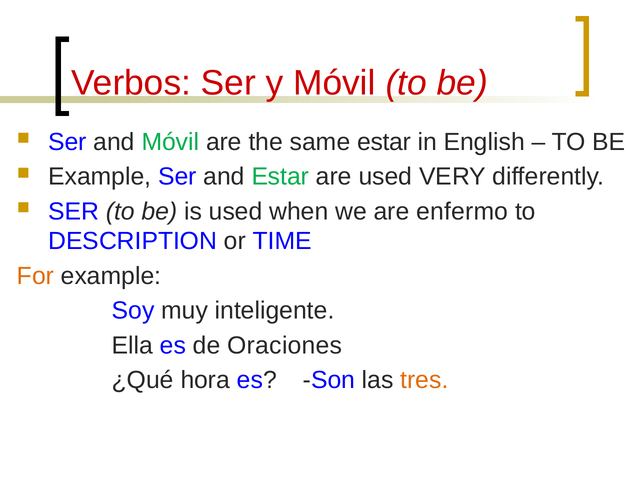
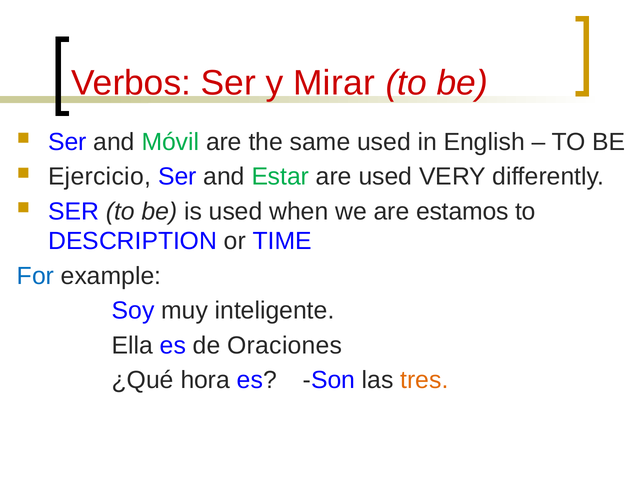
y Móvil: Móvil -> Mirar
same estar: estar -> used
Example at (100, 177): Example -> Ejercicio
enfermo: enfermo -> estamos
For colour: orange -> blue
